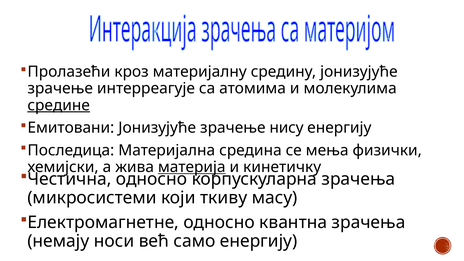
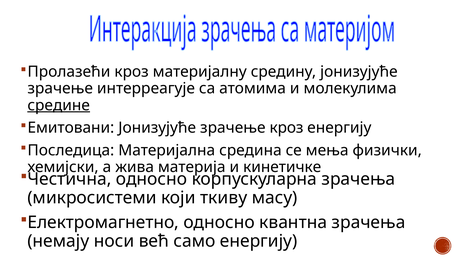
зрачење нису: нису -> кроз
материја underline: present -> none
кинетичку: кинетичку -> кинетичке
Електромагнетне: Електромагнетне -> Електромагнетно
